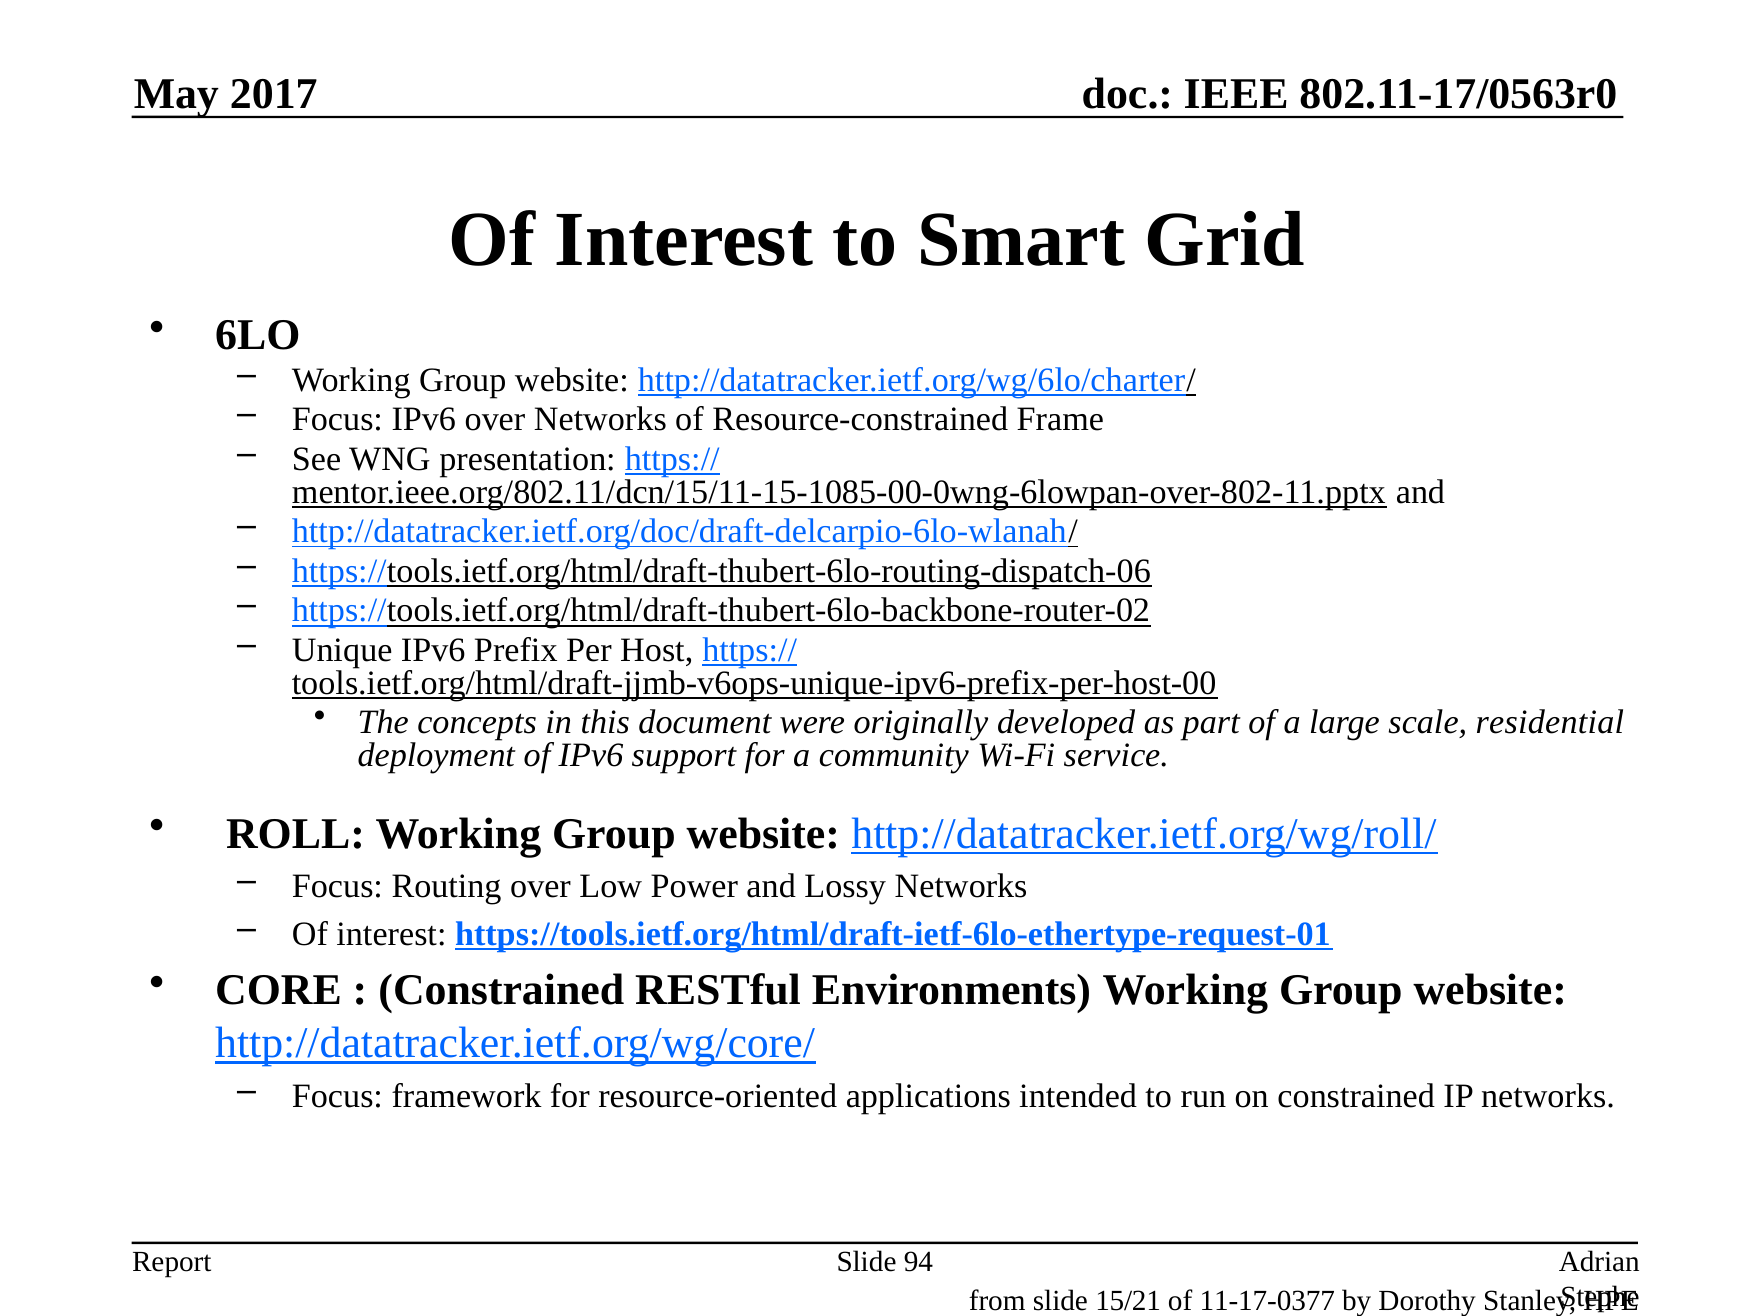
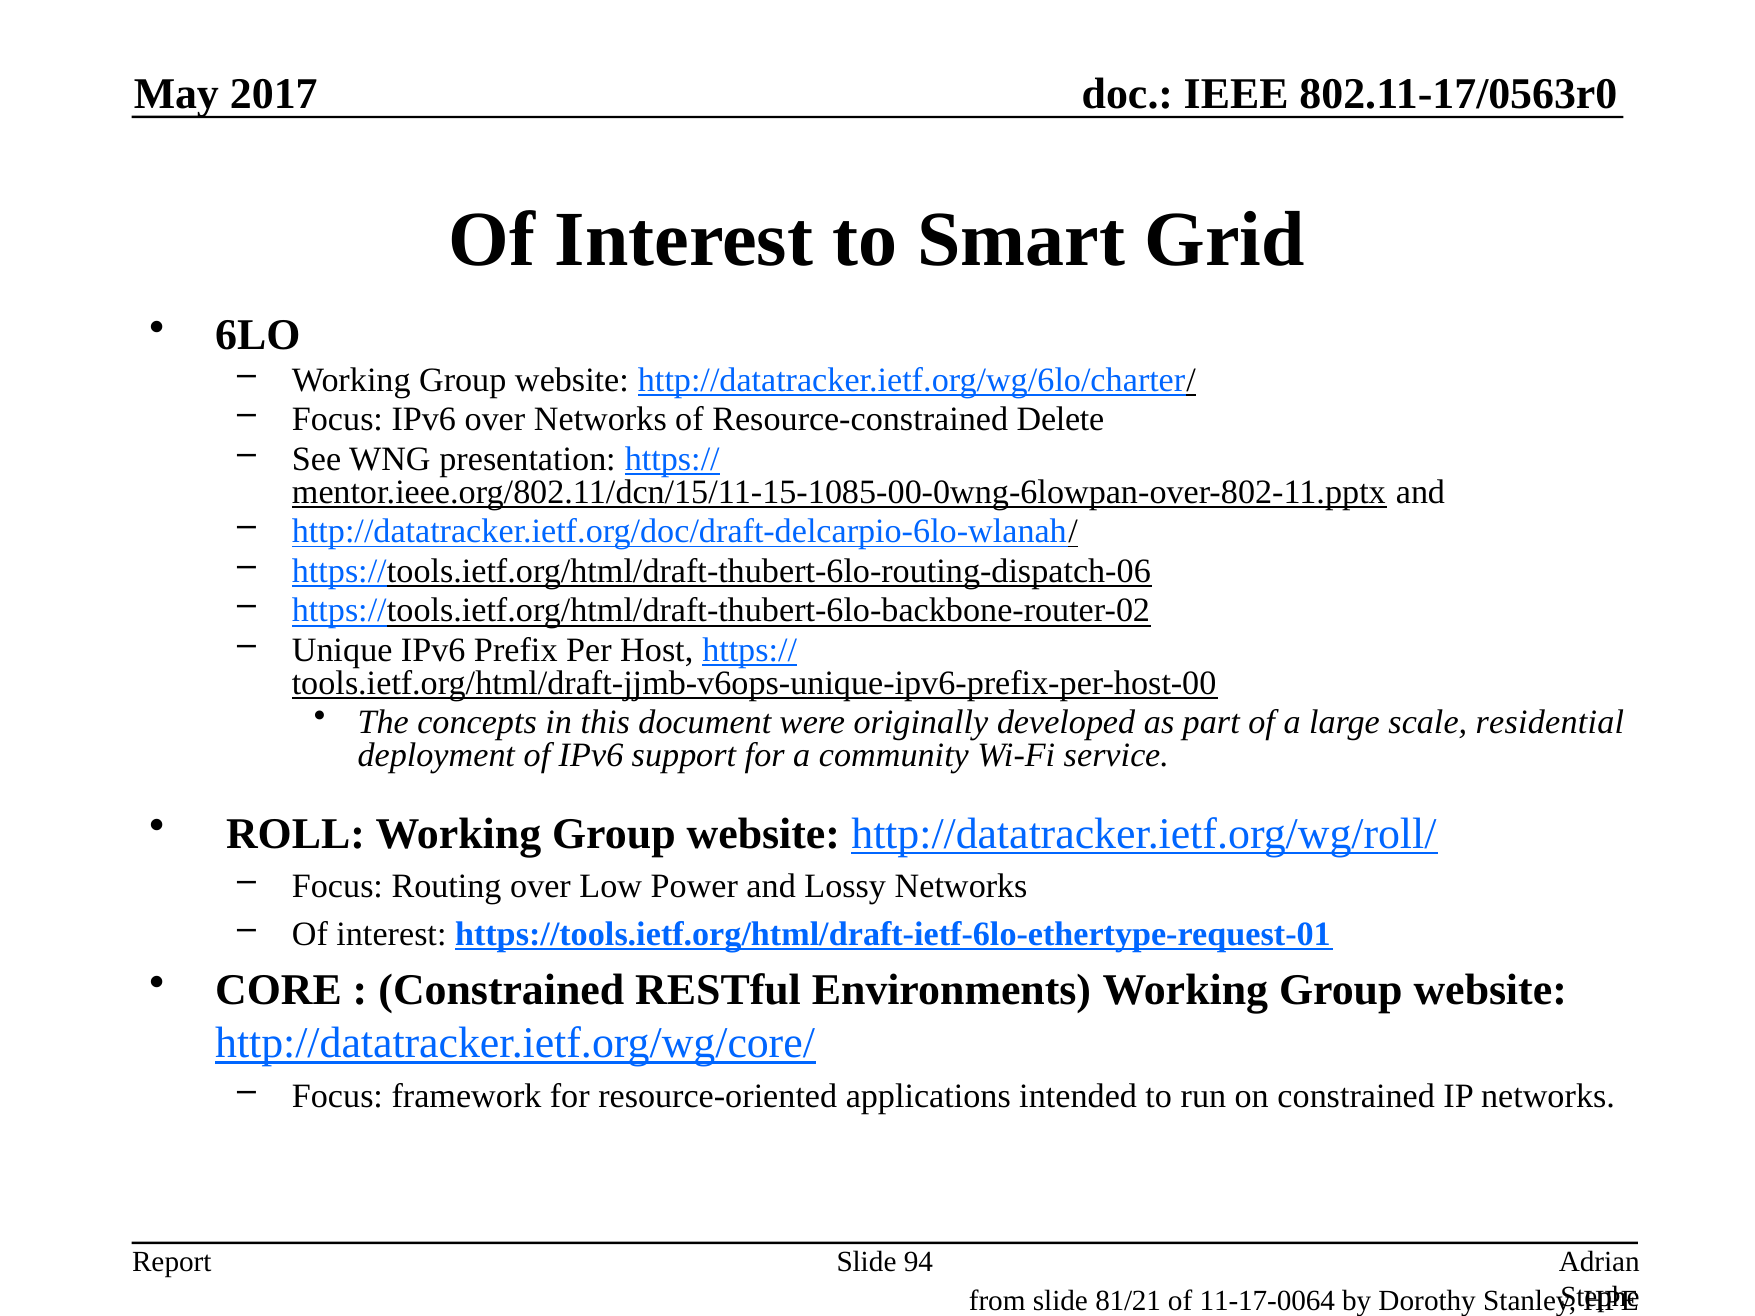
Frame: Frame -> Delete
15/21: 15/21 -> 81/21
11-17-0377: 11-17-0377 -> 11-17-0064
